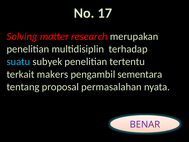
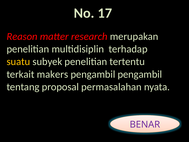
Solving: Solving -> Reason
suatu colour: light blue -> yellow
pengambil sementara: sementara -> pengambil
